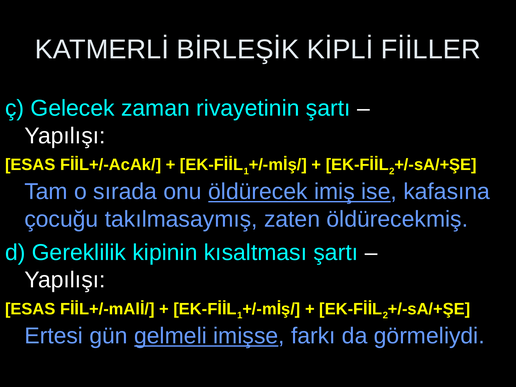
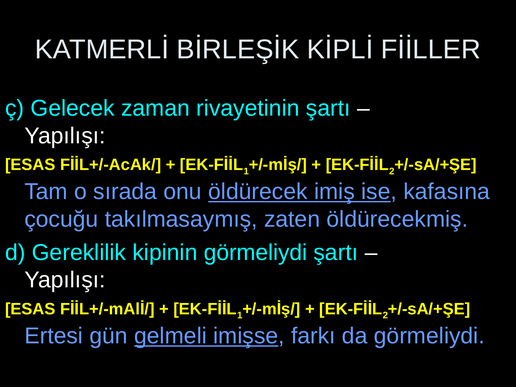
kipinin kısaltması: kısaltması -> görmeliydi
